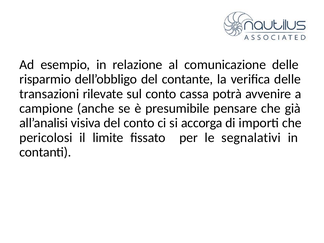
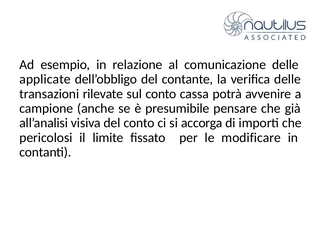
risparmio: risparmio -> applicate
segnalativi: segnalativi -> modificare
